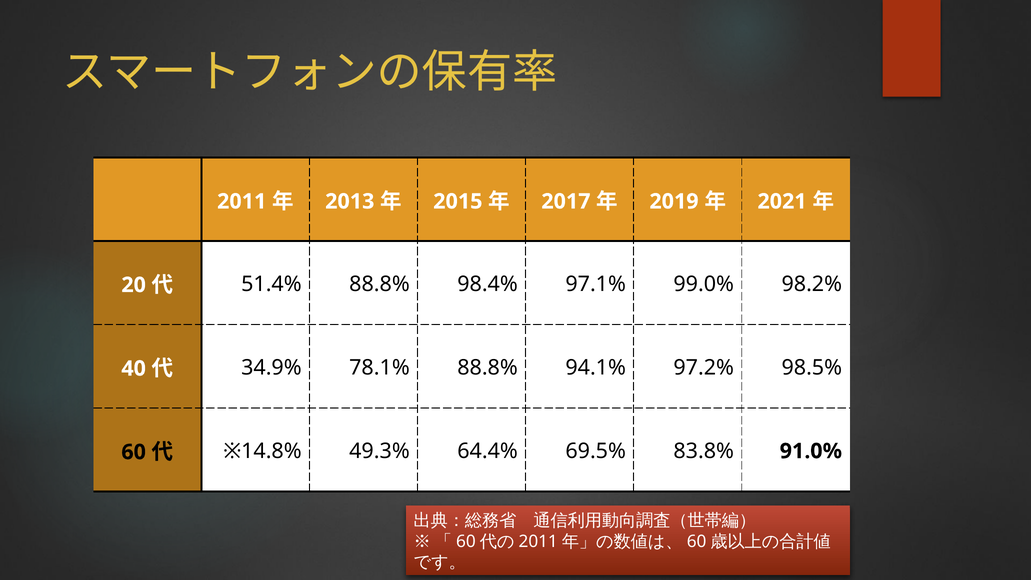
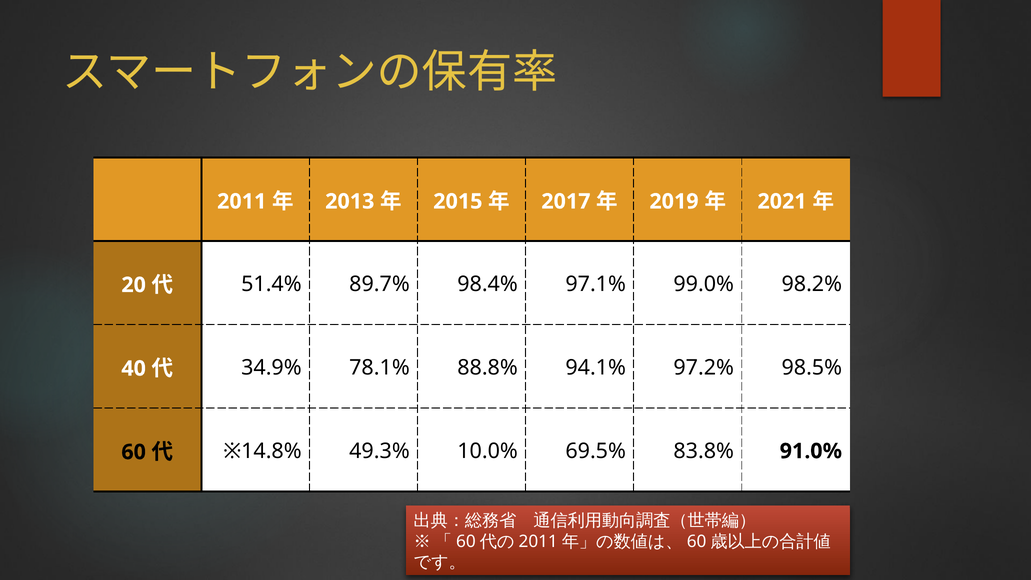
51.4% 88.8%: 88.8% -> 89.7%
64.4%: 64.4% -> 10.0%
